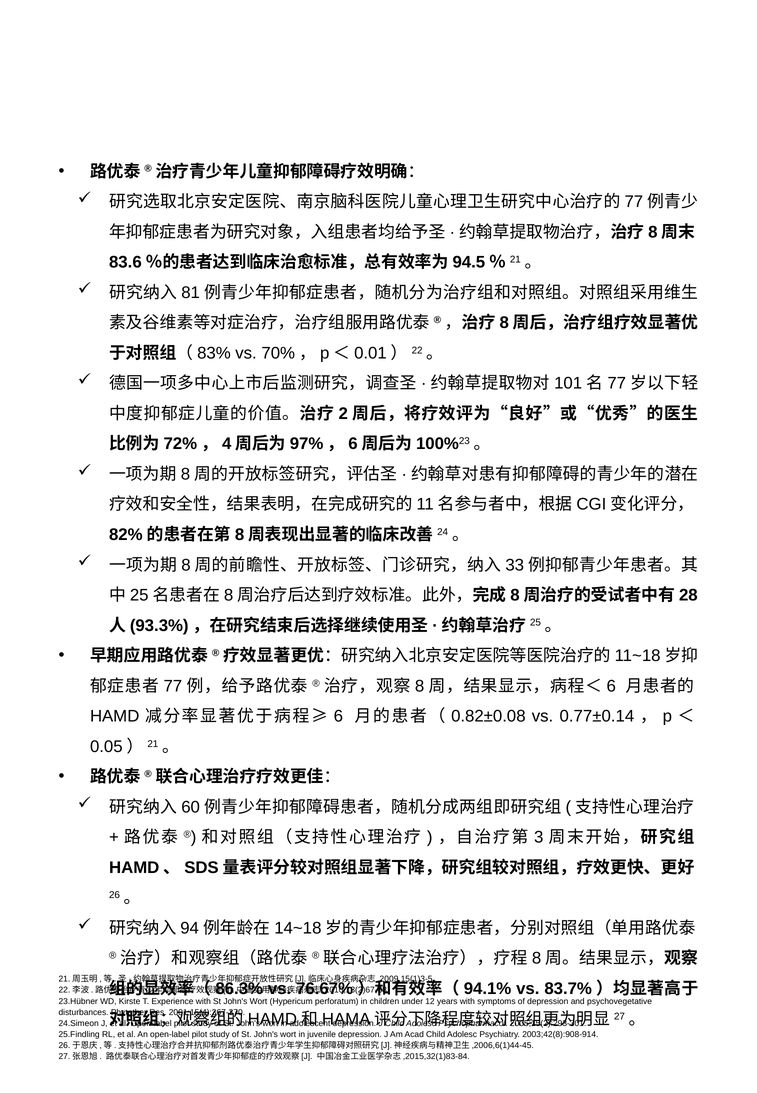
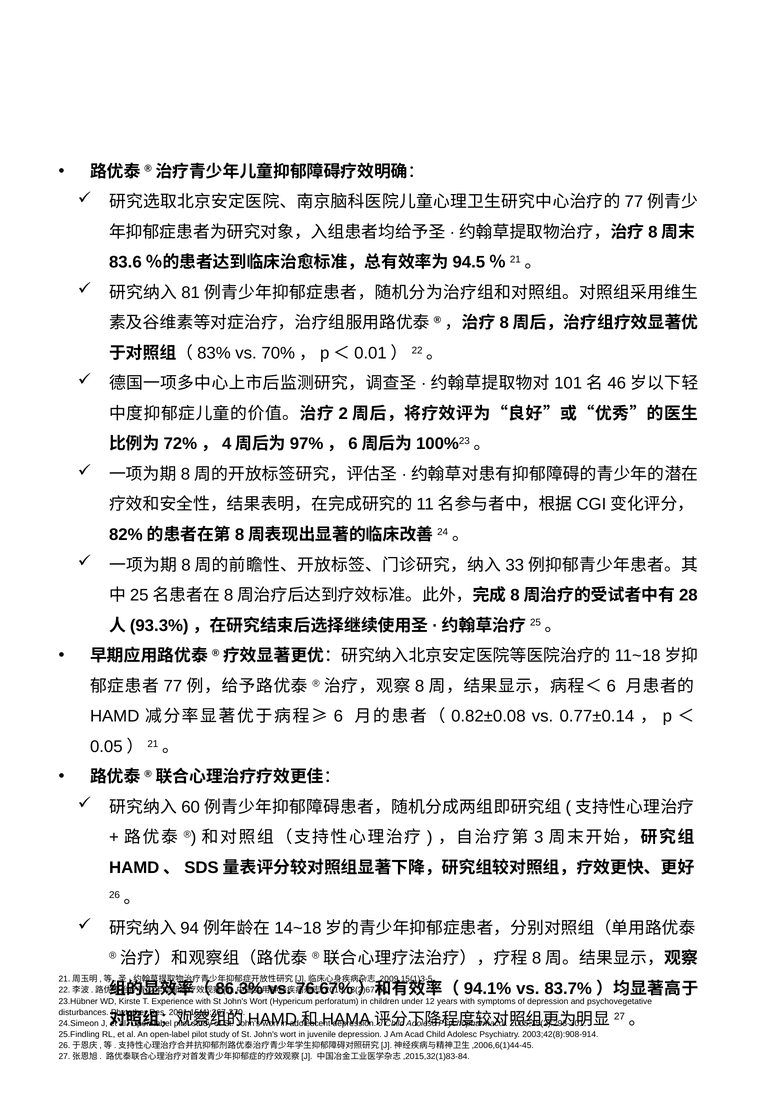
77 at (617, 384): 77 -> 46
